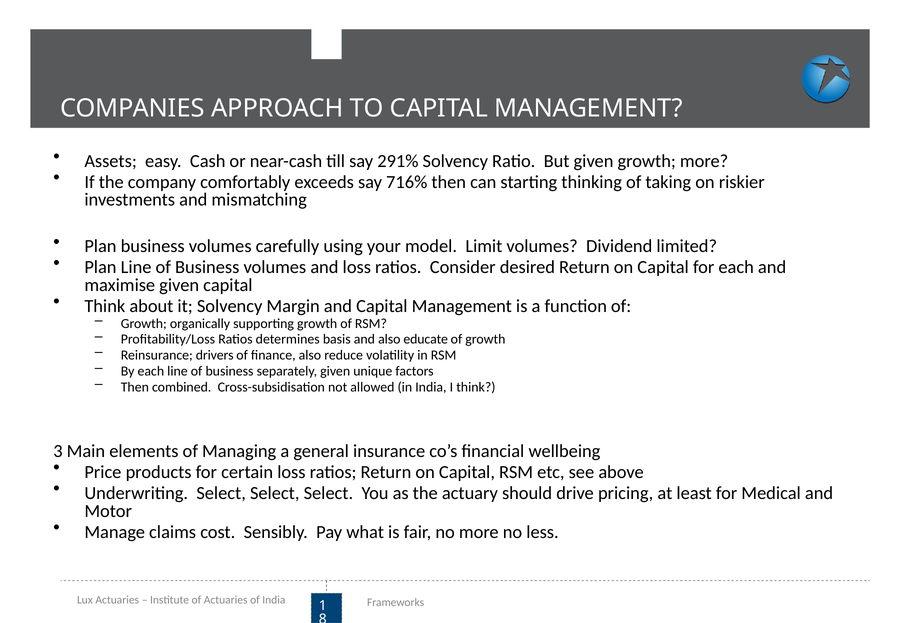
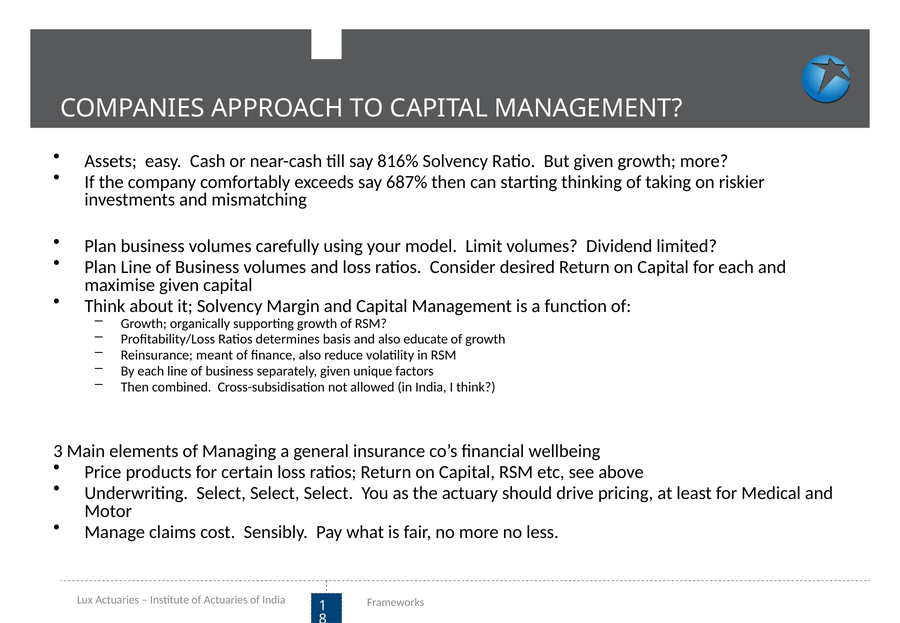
291%: 291% -> 816%
716%: 716% -> 687%
drivers: drivers -> meant
